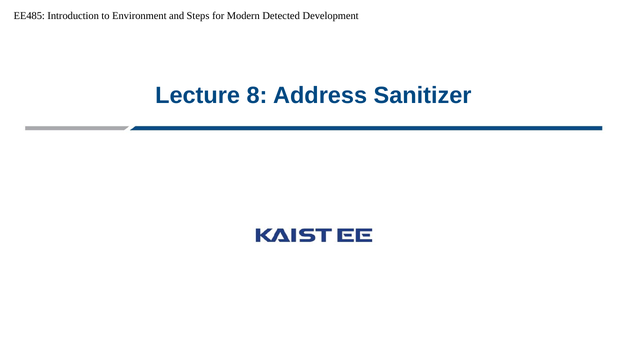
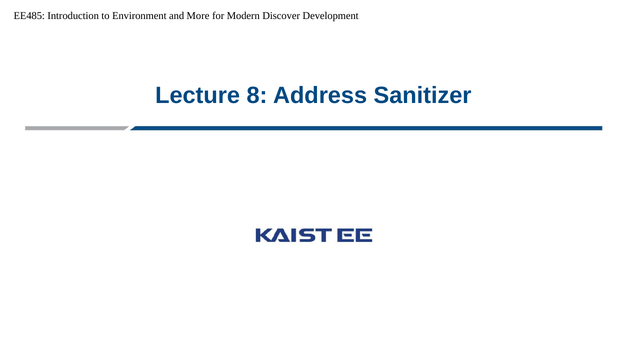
Steps: Steps -> More
Detected: Detected -> Discover
